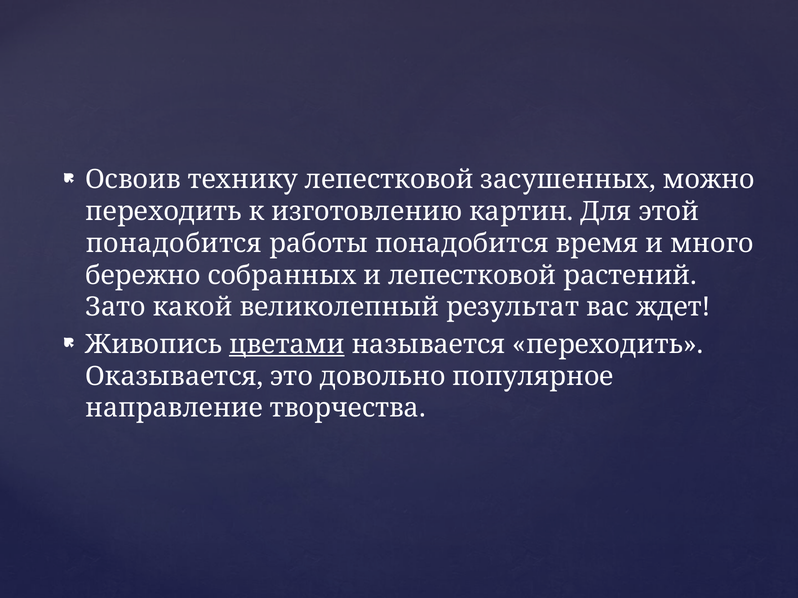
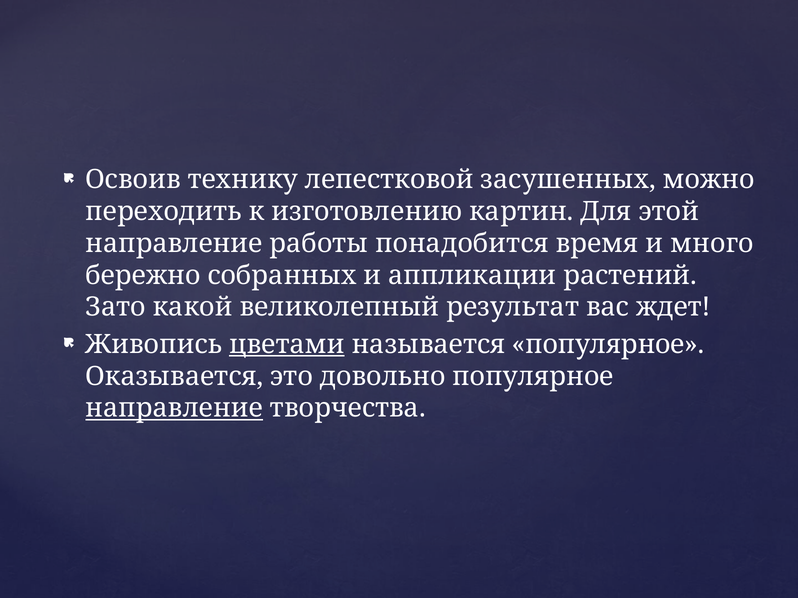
понадобится at (174, 244): понадобится -> направление
и лепестковой: лепестковой -> аппликации
называется переходить: переходить -> популярное
направление at (174, 409) underline: none -> present
